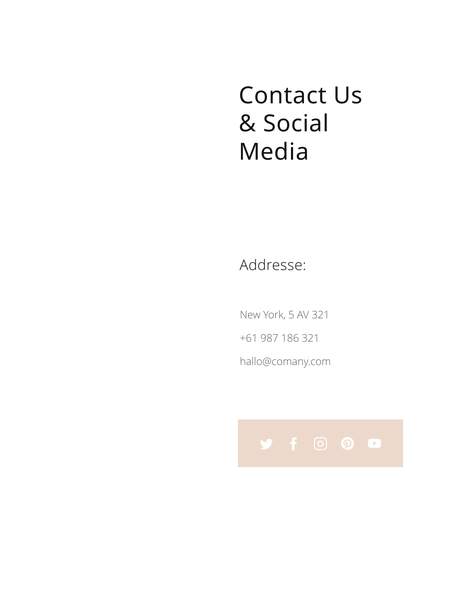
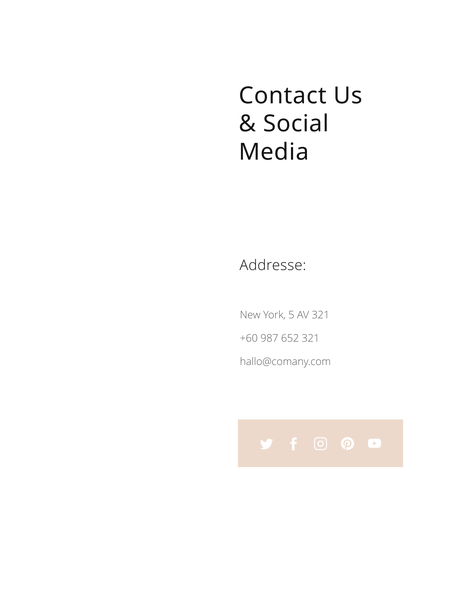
+61: +61 -> +60
186: 186 -> 652
